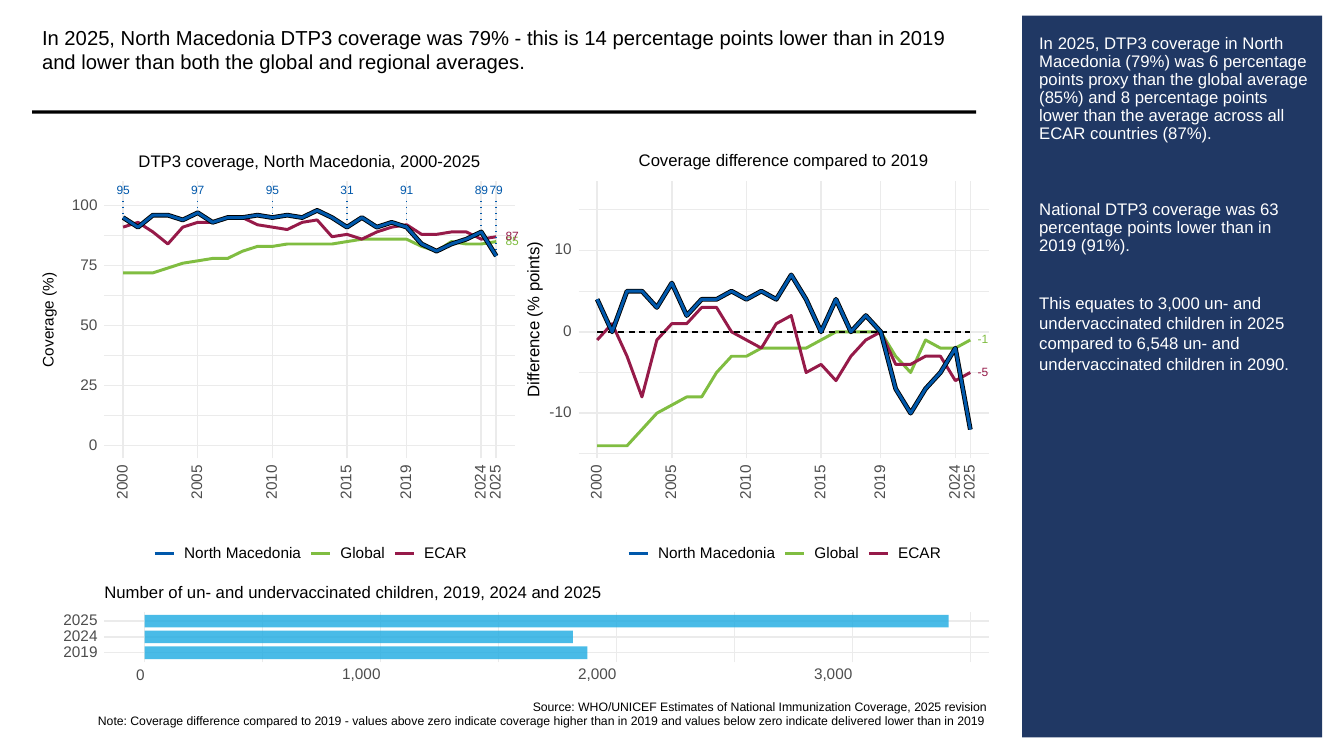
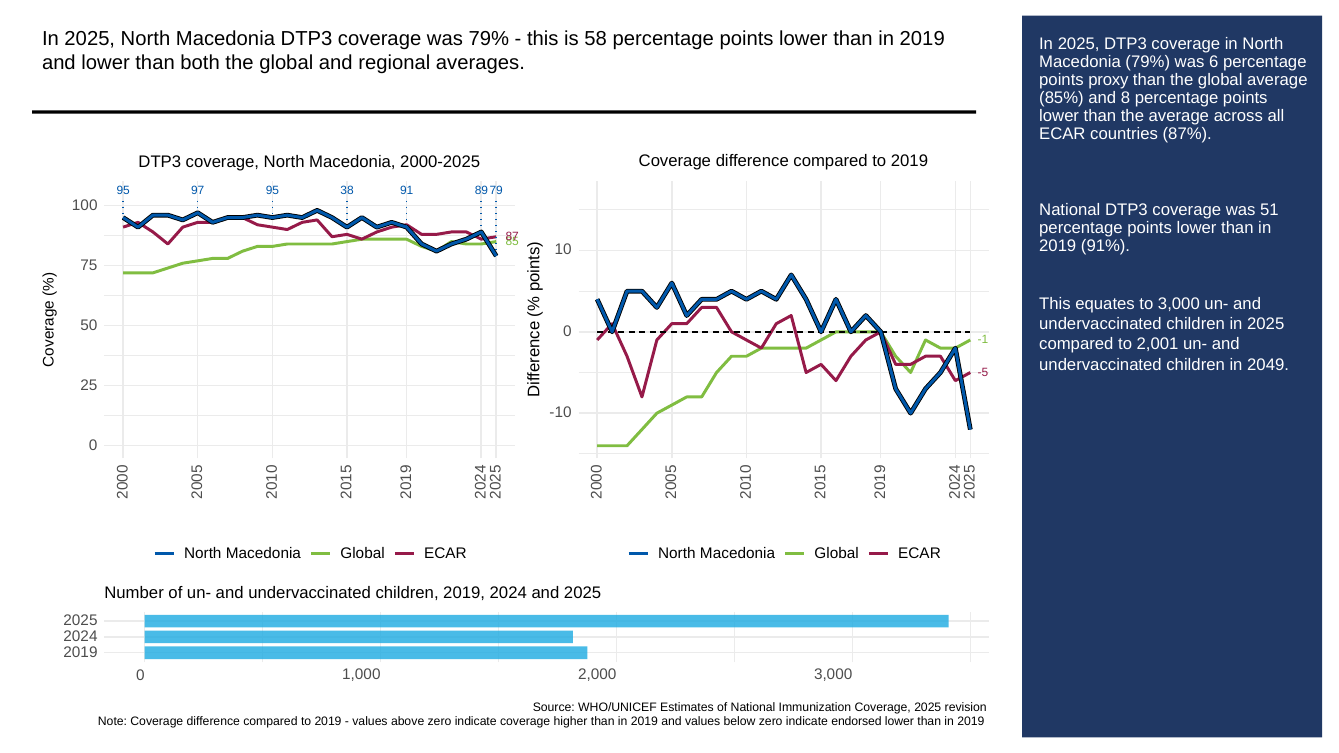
14: 14 -> 58
31: 31 -> 38
63: 63 -> 51
6,548: 6,548 -> 2,001
2090: 2090 -> 2049
delivered: delivered -> endorsed
